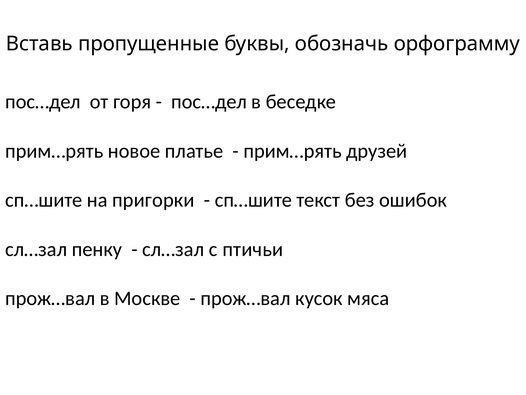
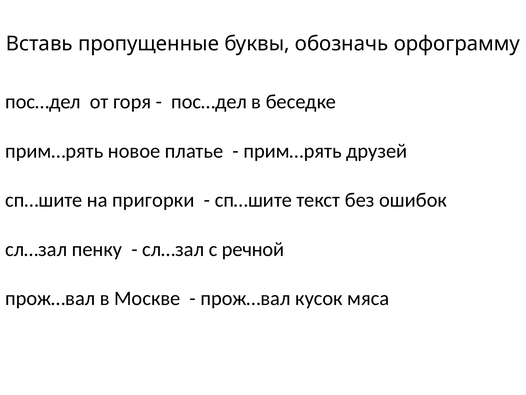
птичьи: птичьи -> речной
